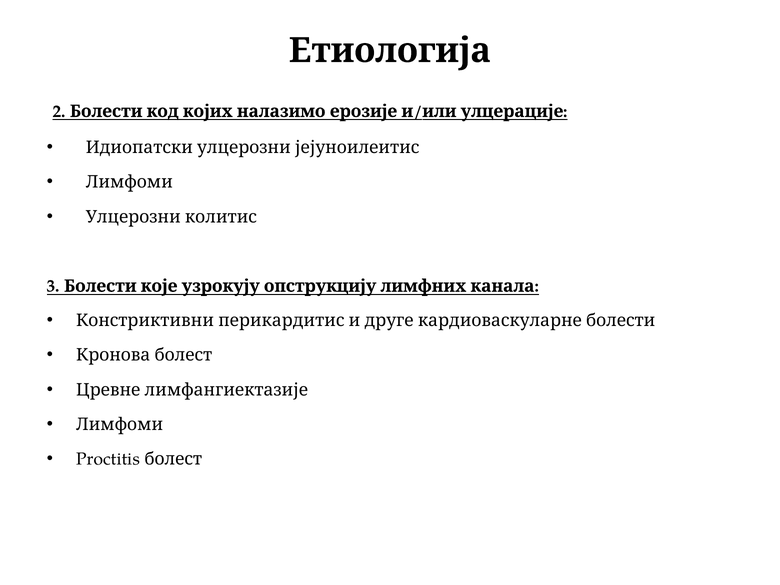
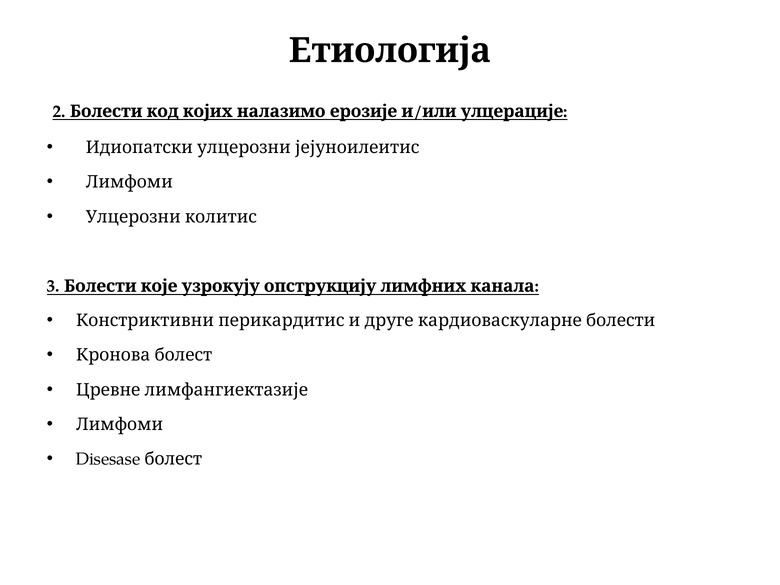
Proctitis: Proctitis -> Disesase
